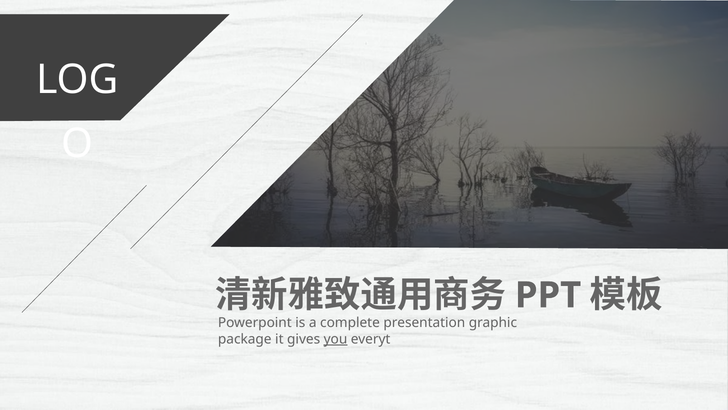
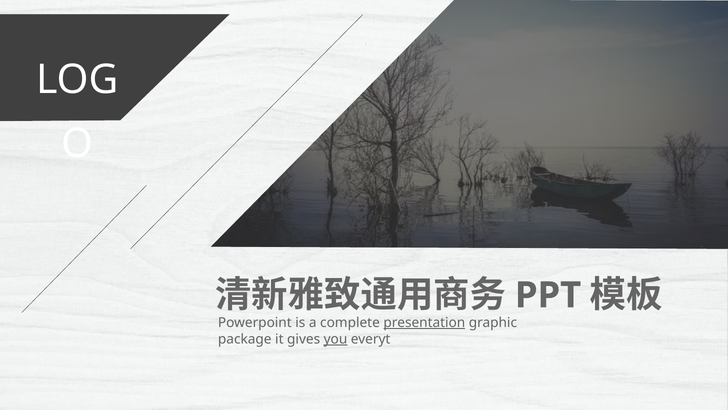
presentation underline: none -> present
